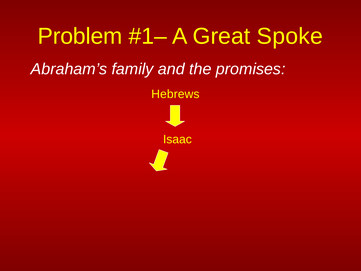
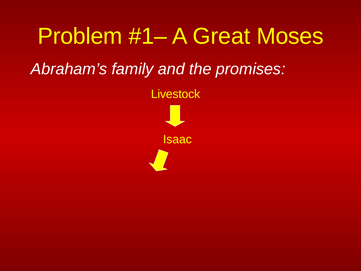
Spoke: Spoke -> Moses
Hebrews: Hebrews -> Livestock
